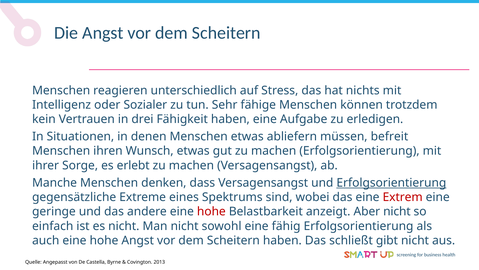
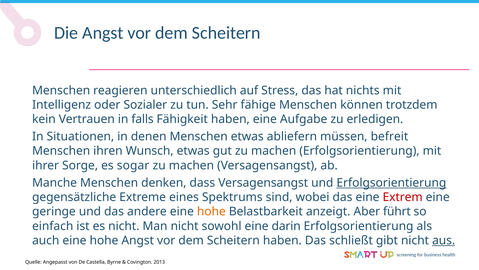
drei: drei -> falls
erlebt: erlebt -> sogar
hohe at (211, 211) colour: red -> orange
Aber nicht: nicht -> führt
fähig: fähig -> darin
aus underline: none -> present
